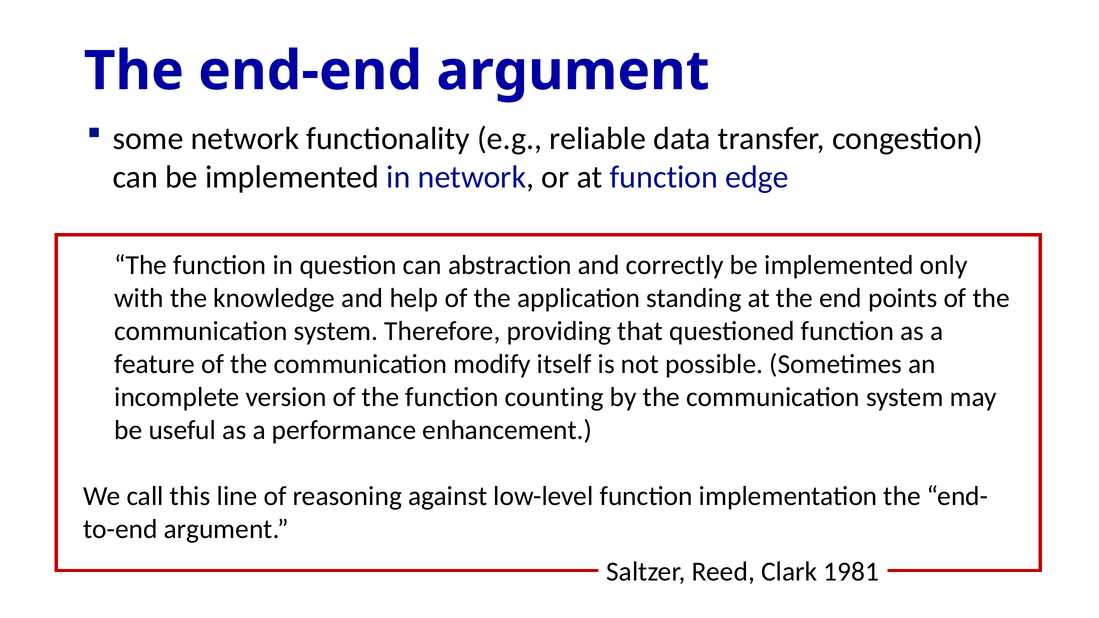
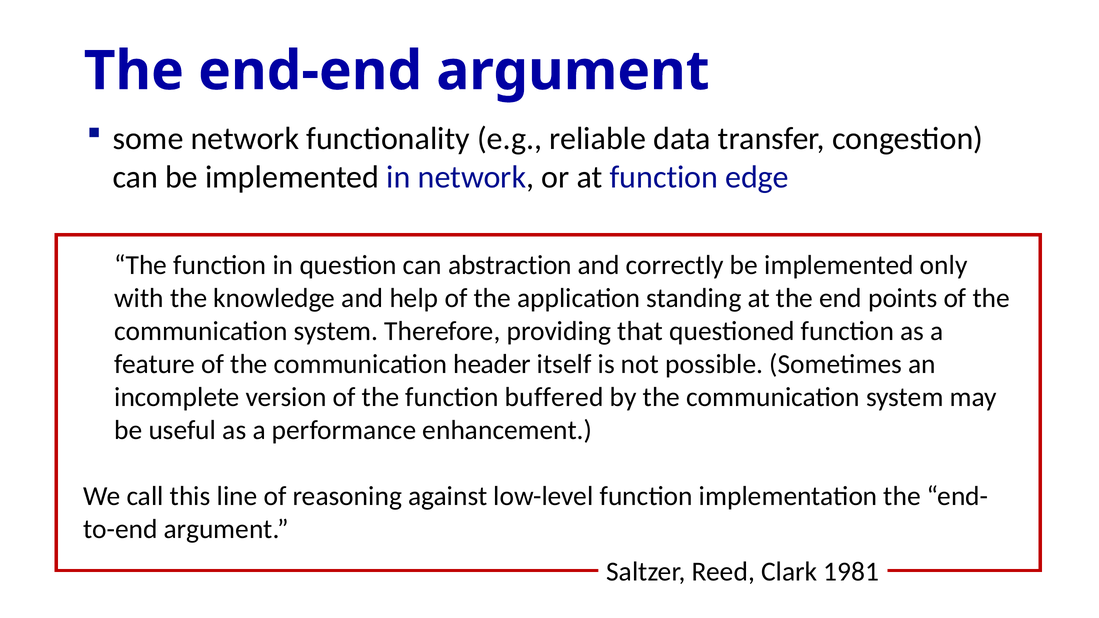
modify: modify -> header
counting: counting -> buffered
